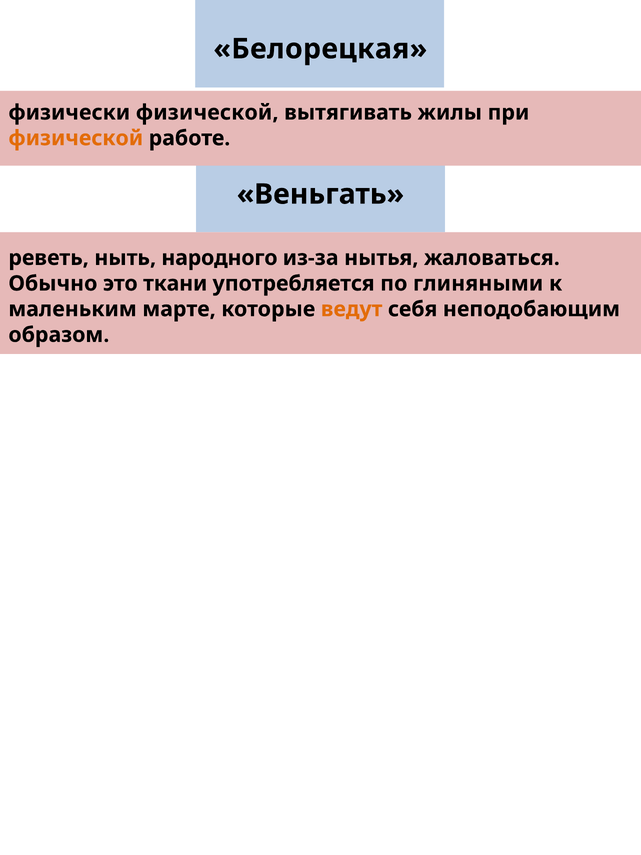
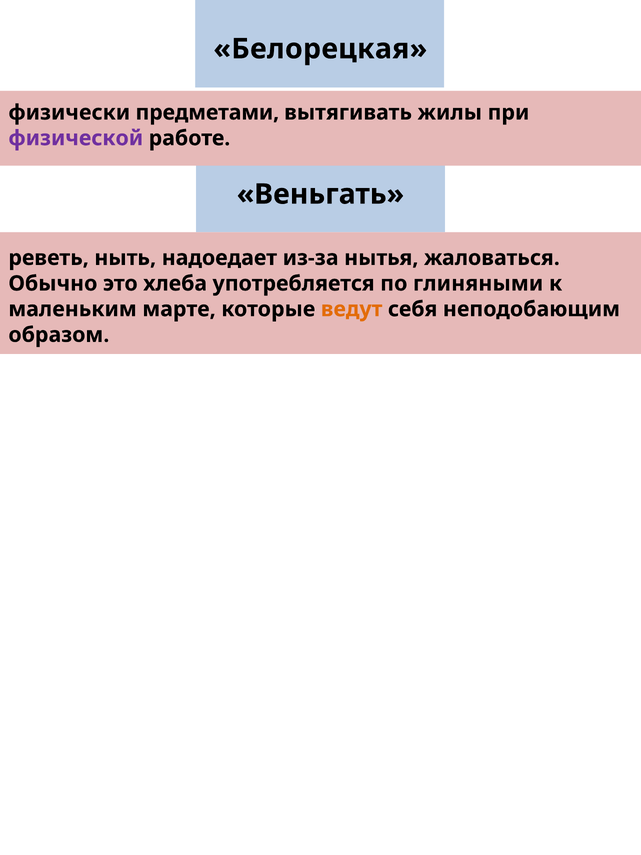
физически физической: физической -> предметами
физической at (76, 138) colour: orange -> purple
народного: народного -> надоедает
ткани: ткани -> хлеба
